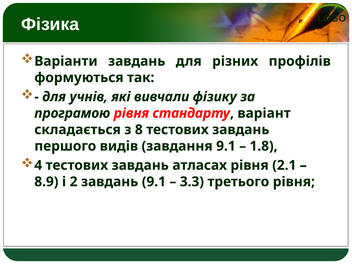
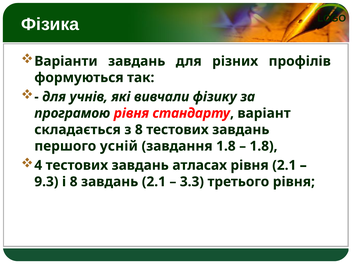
видів: видів -> усній
завдання 9.1: 9.1 -> 1.8
8.9: 8.9 -> 9.3
і 2: 2 -> 8
завдань 9.1: 9.1 -> 2.1
